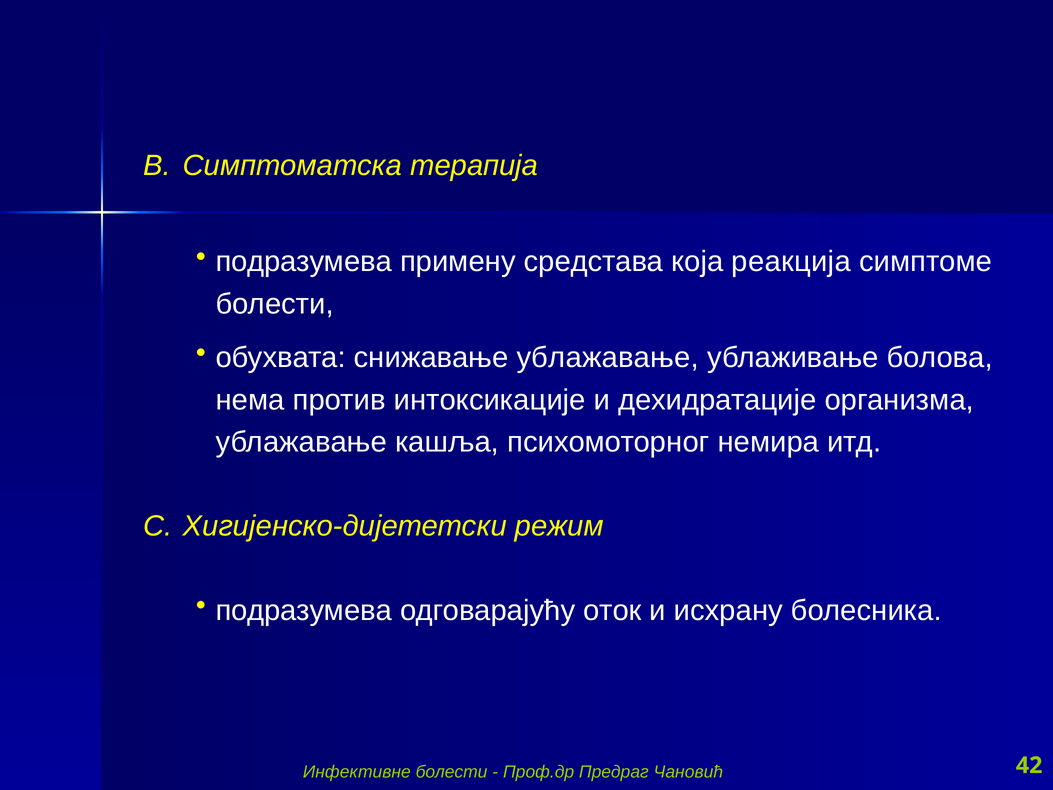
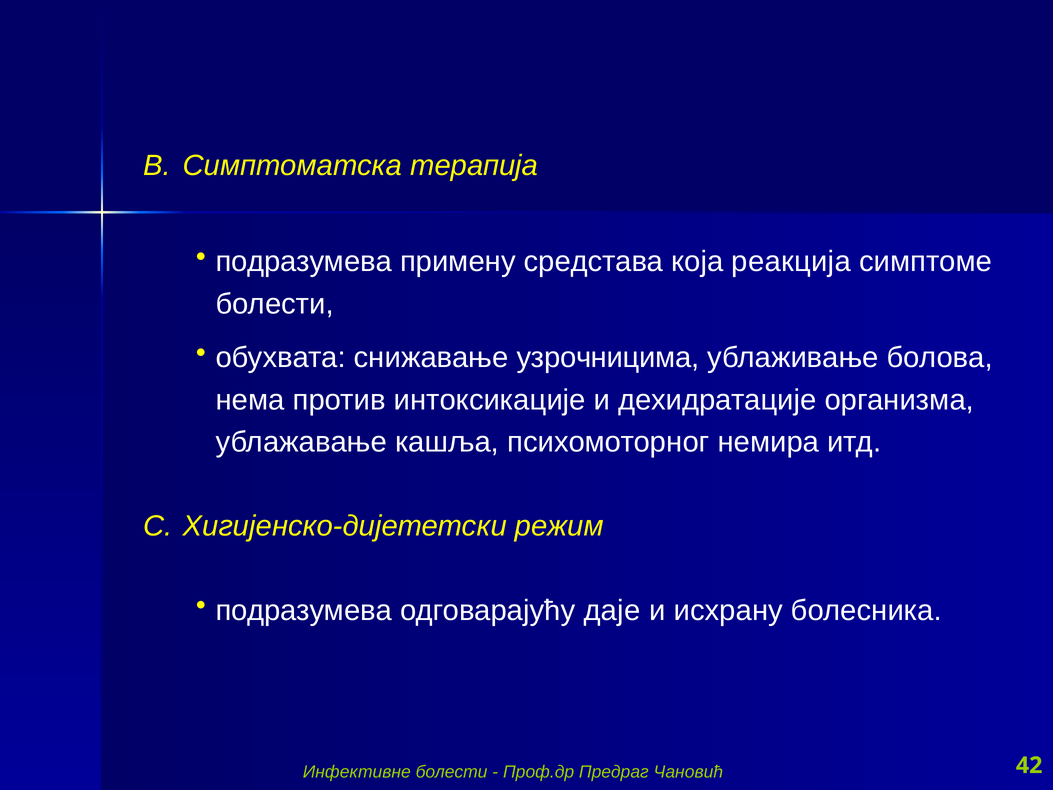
снижавање ублажавање: ублажавање -> узрочницима
оток: оток -> даје
